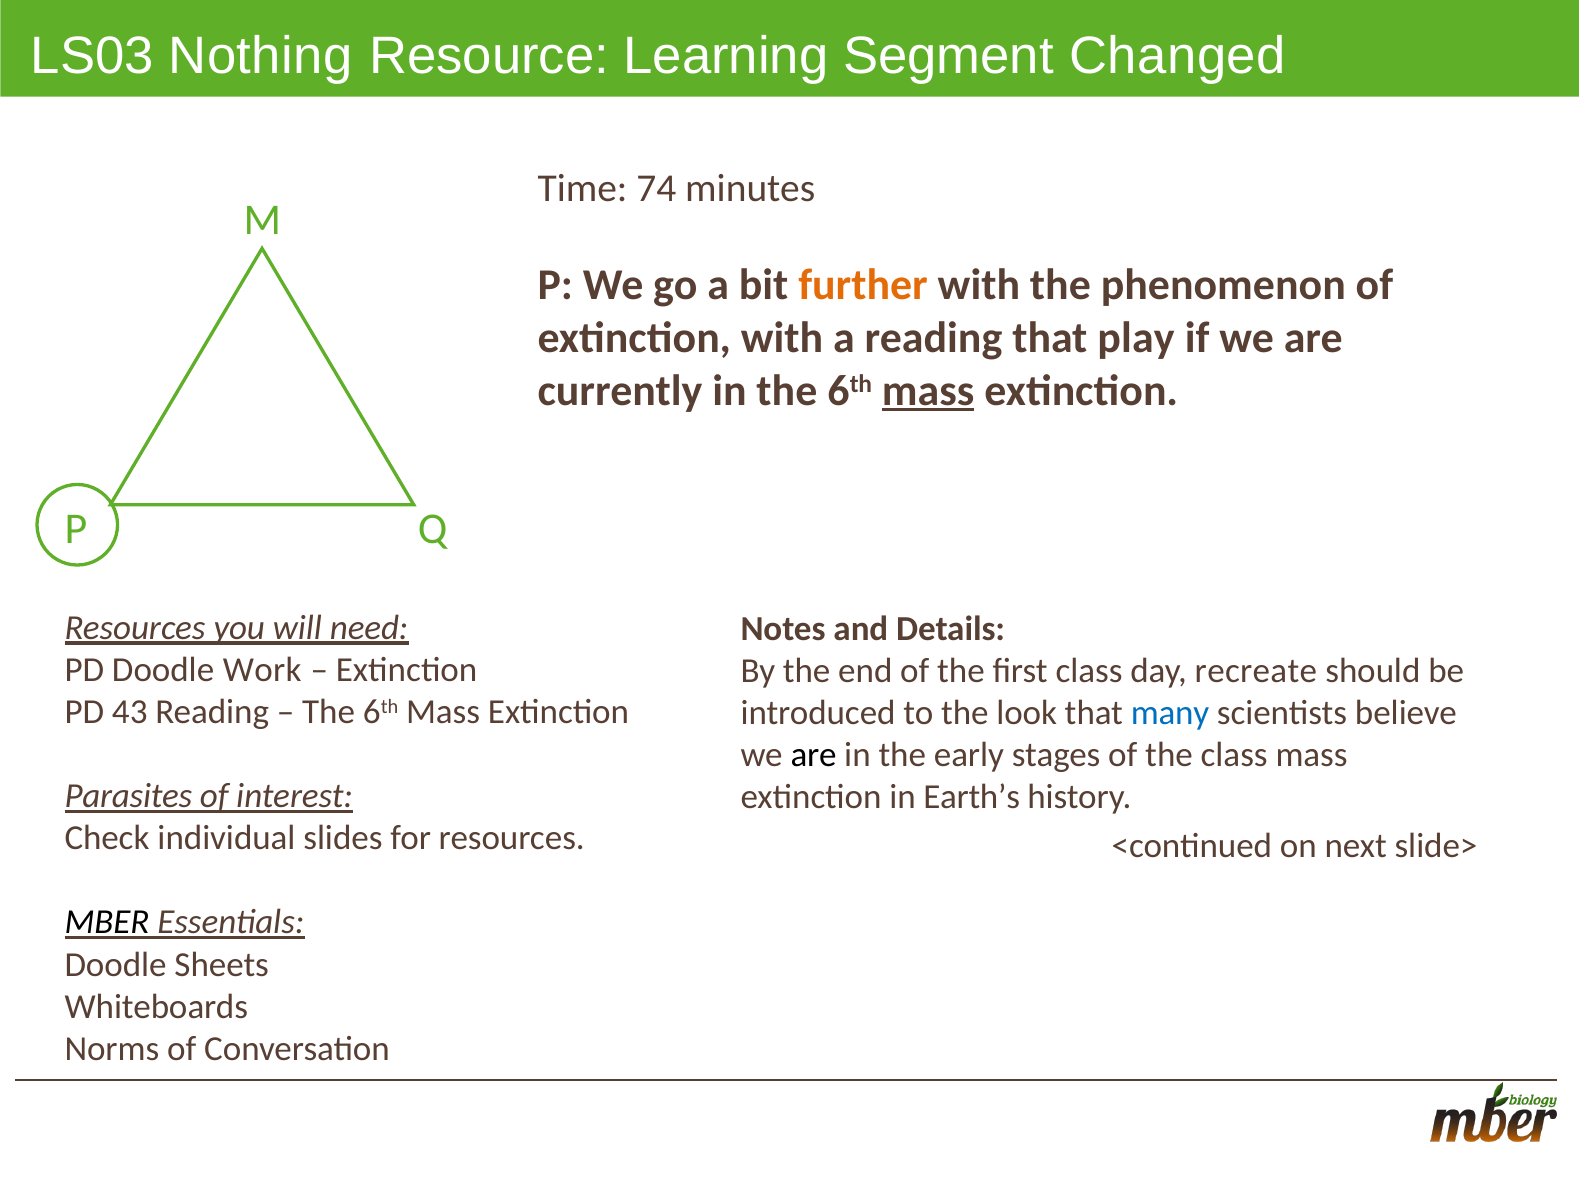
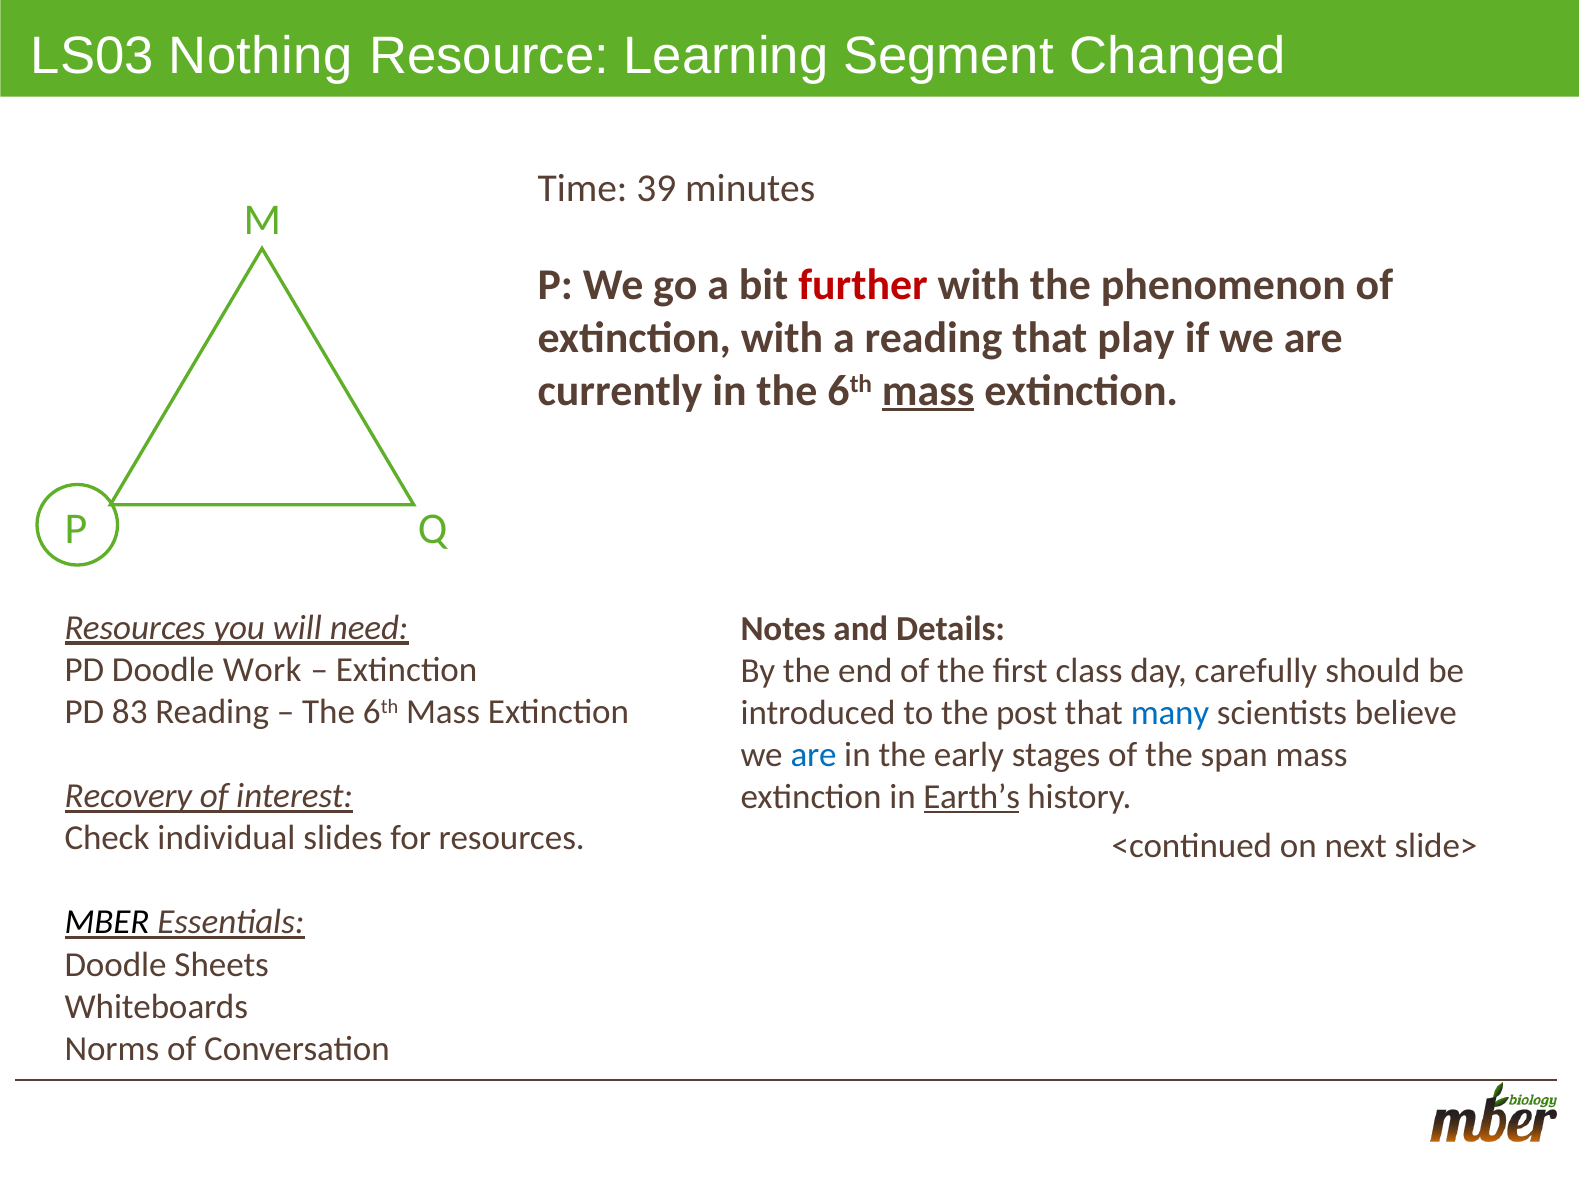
74: 74 -> 39
further colour: orange -> red
recreate: recreate -> carefully
43: 43 -> 83
look: look -> post
are at (814, 755) colour: black -> blue
the class: class -> span
Parasites: Parasites -> Recovery
Earth’s underline: none -> present
